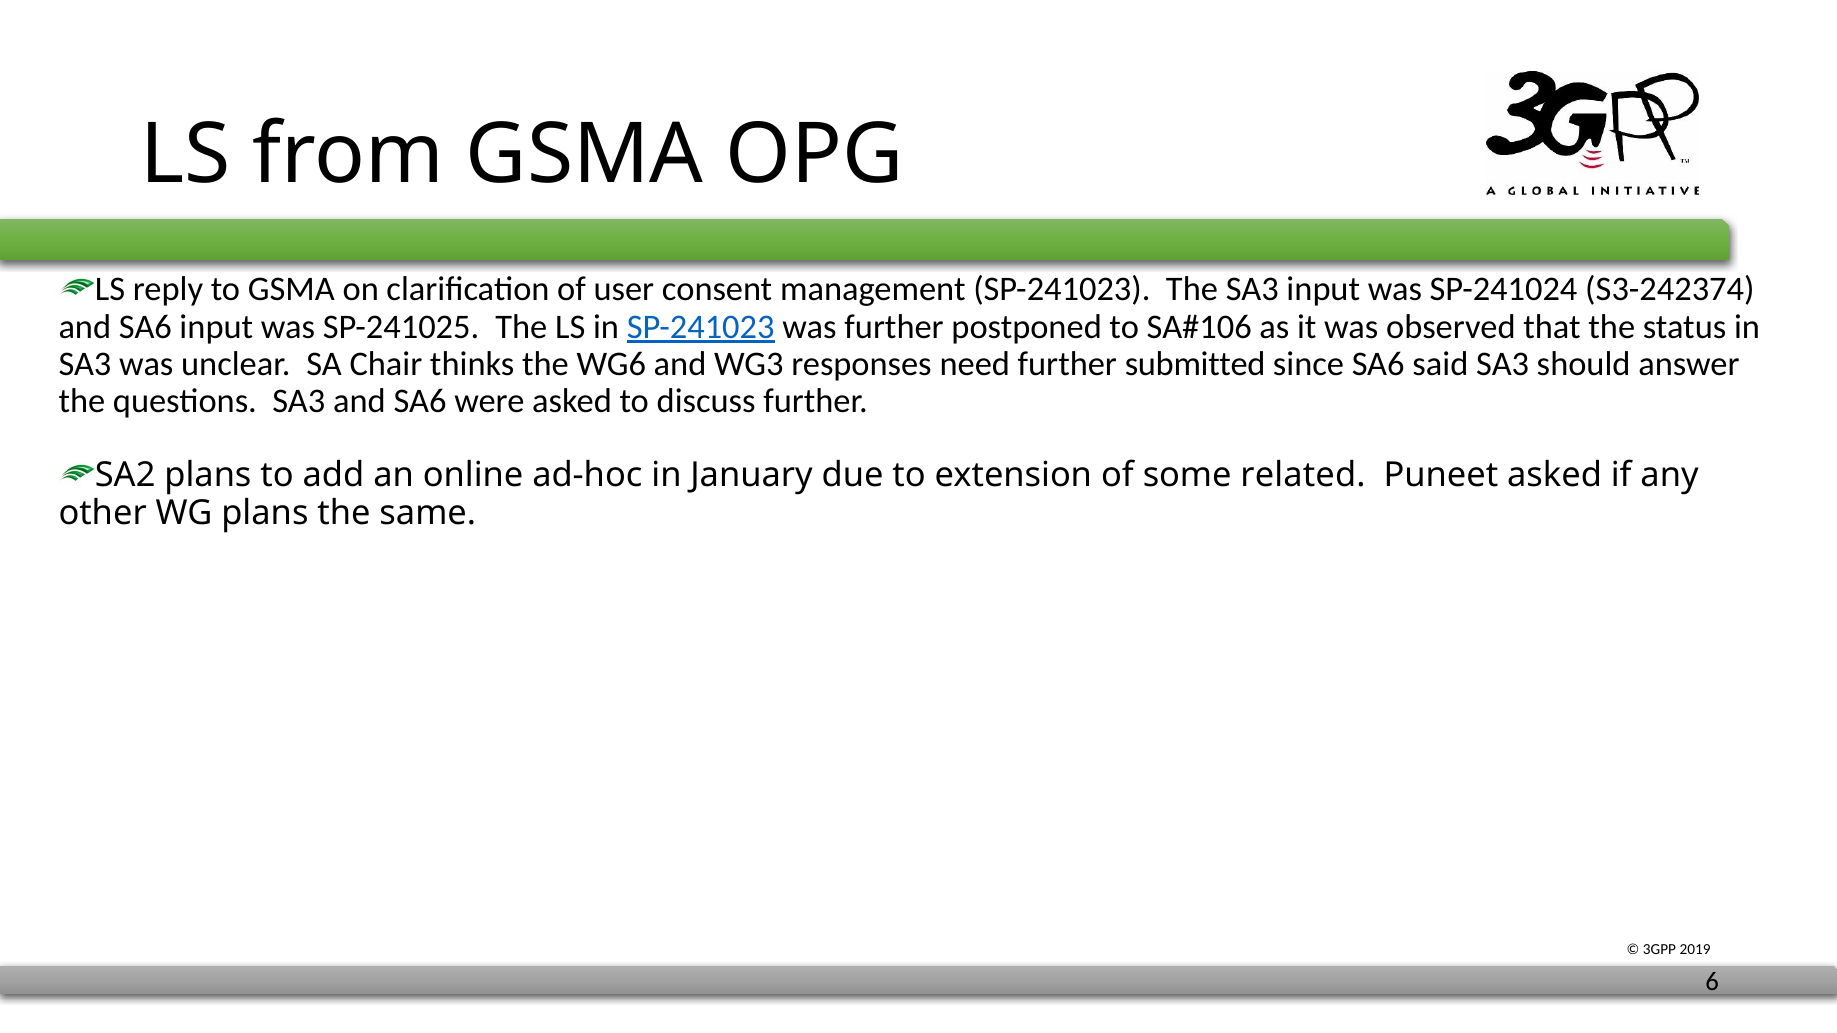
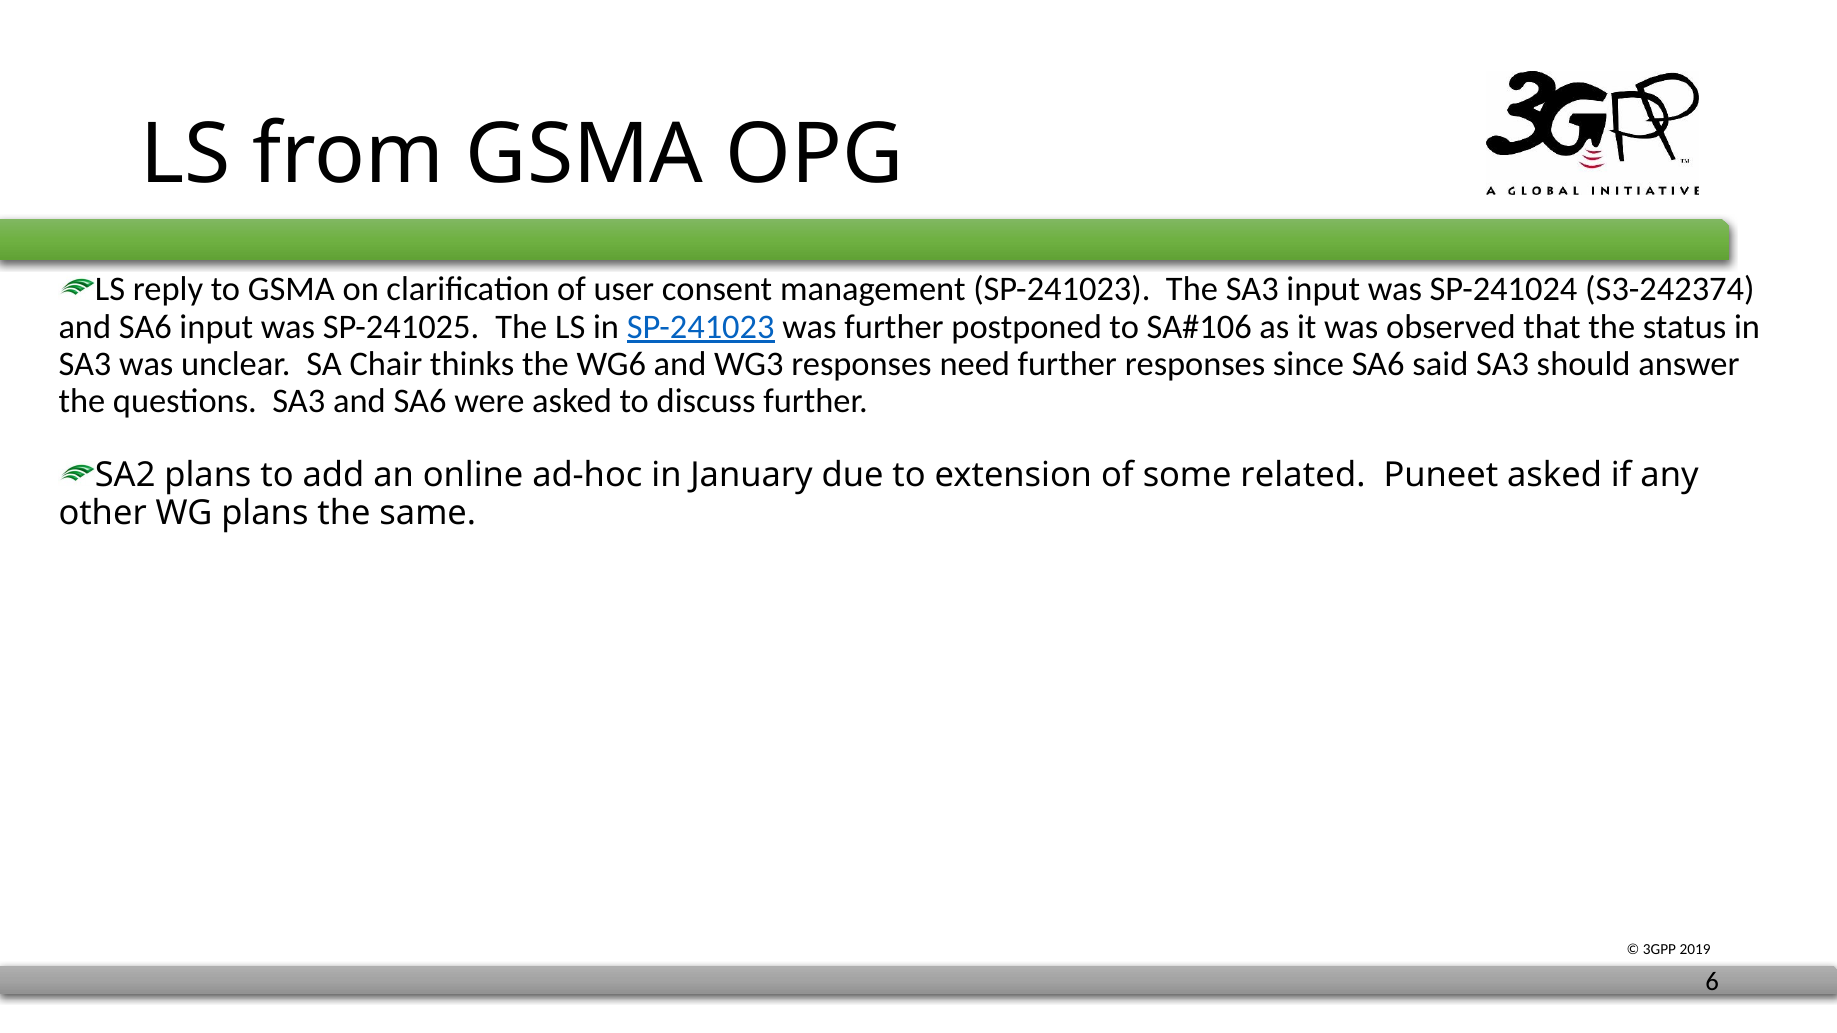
further submitted: submitted -> responses
